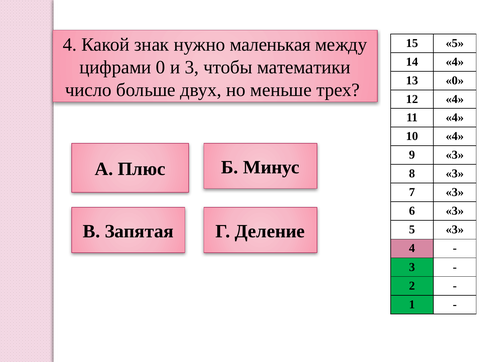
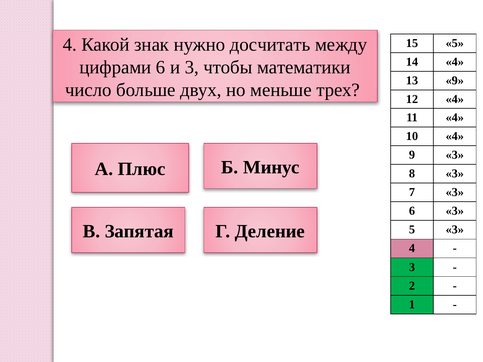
маленькая: маленькая -> досчитать
цифрами 0: 0 -> 6
13 0: 0 -> 9
